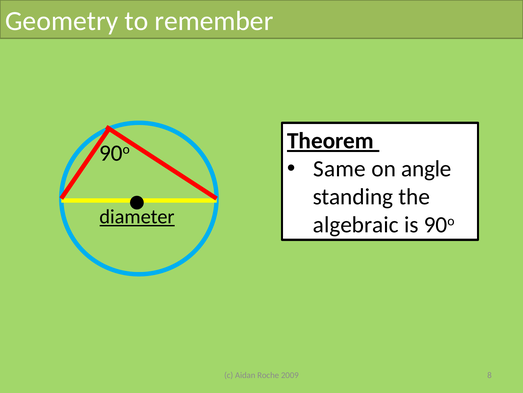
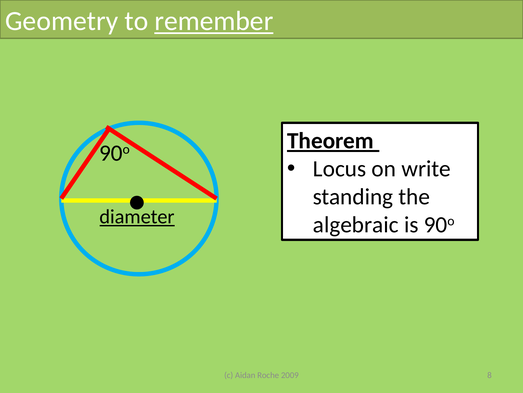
remember underline: none -> present
Same: Same -> Locus
angle: angle -> write
